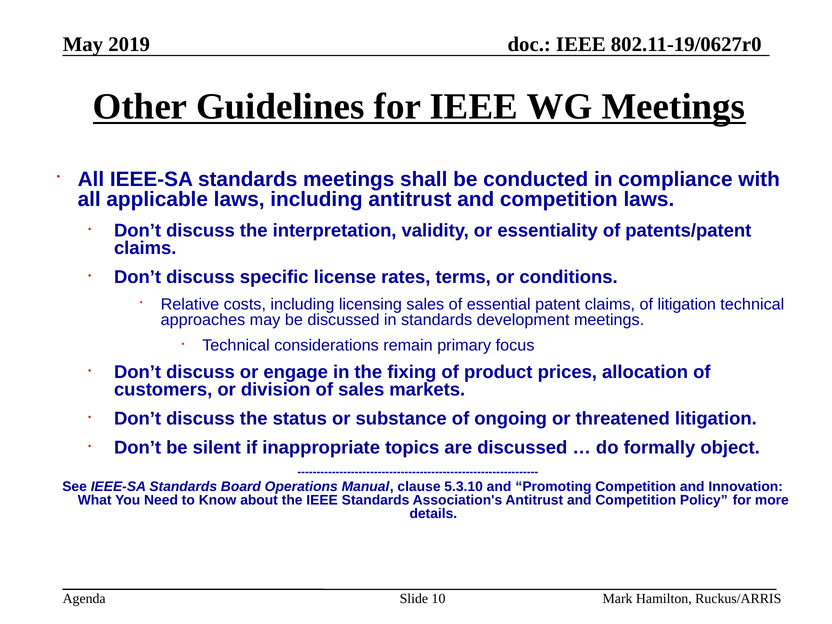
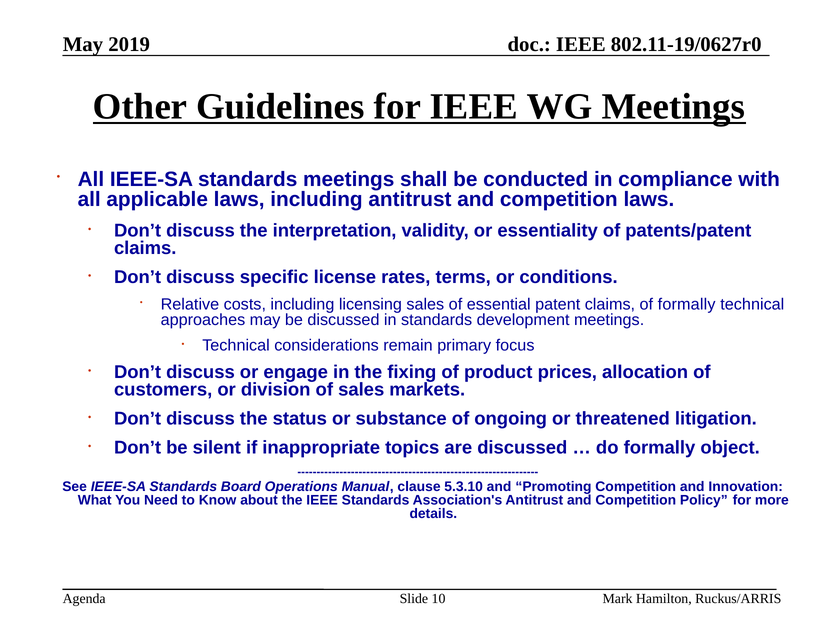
of litigation: litigation -> formally
